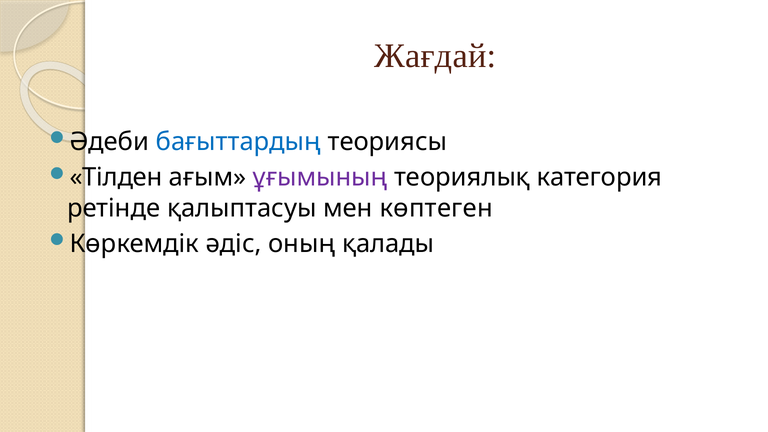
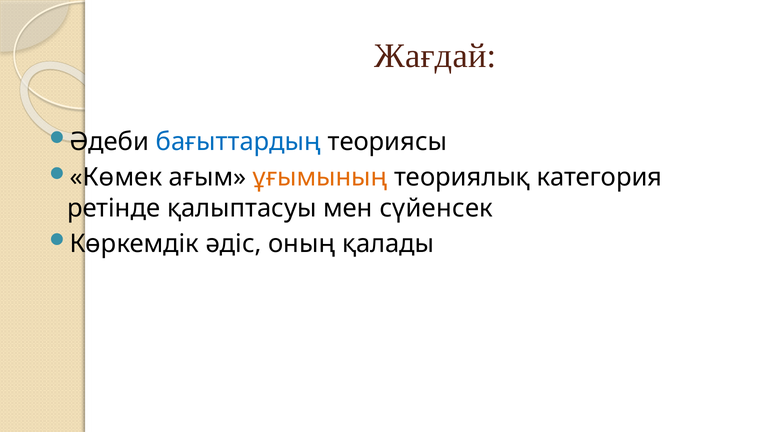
Тілден: Тілден -> Көмек
ұғымының colour: purple -> orange
көптеген: көптеген -> сүйенсек
